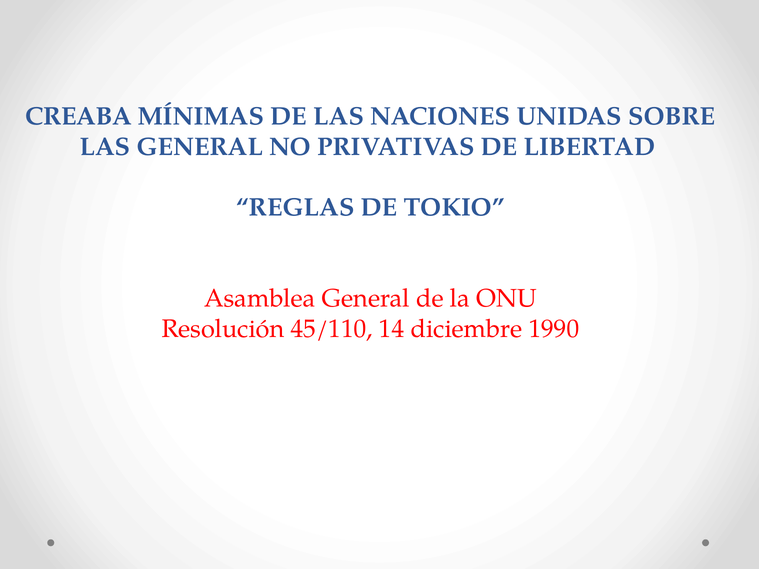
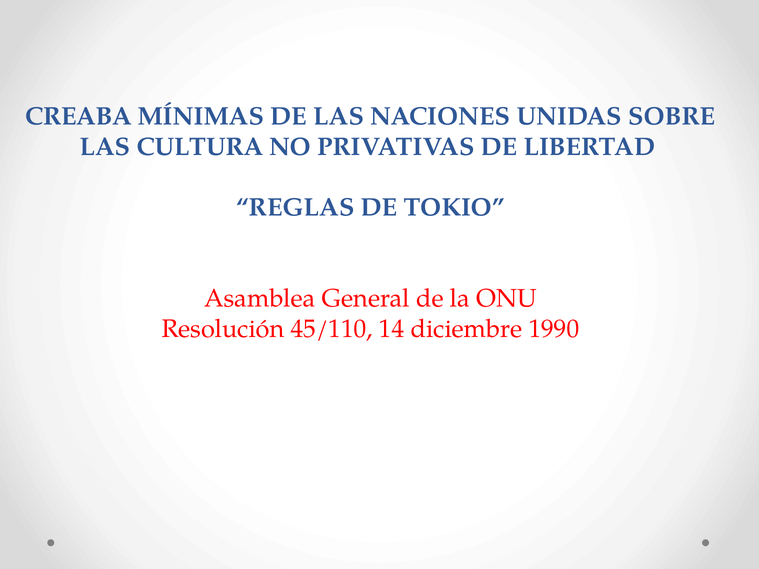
LAS GENERAL: GENERAL -> CULTURA
